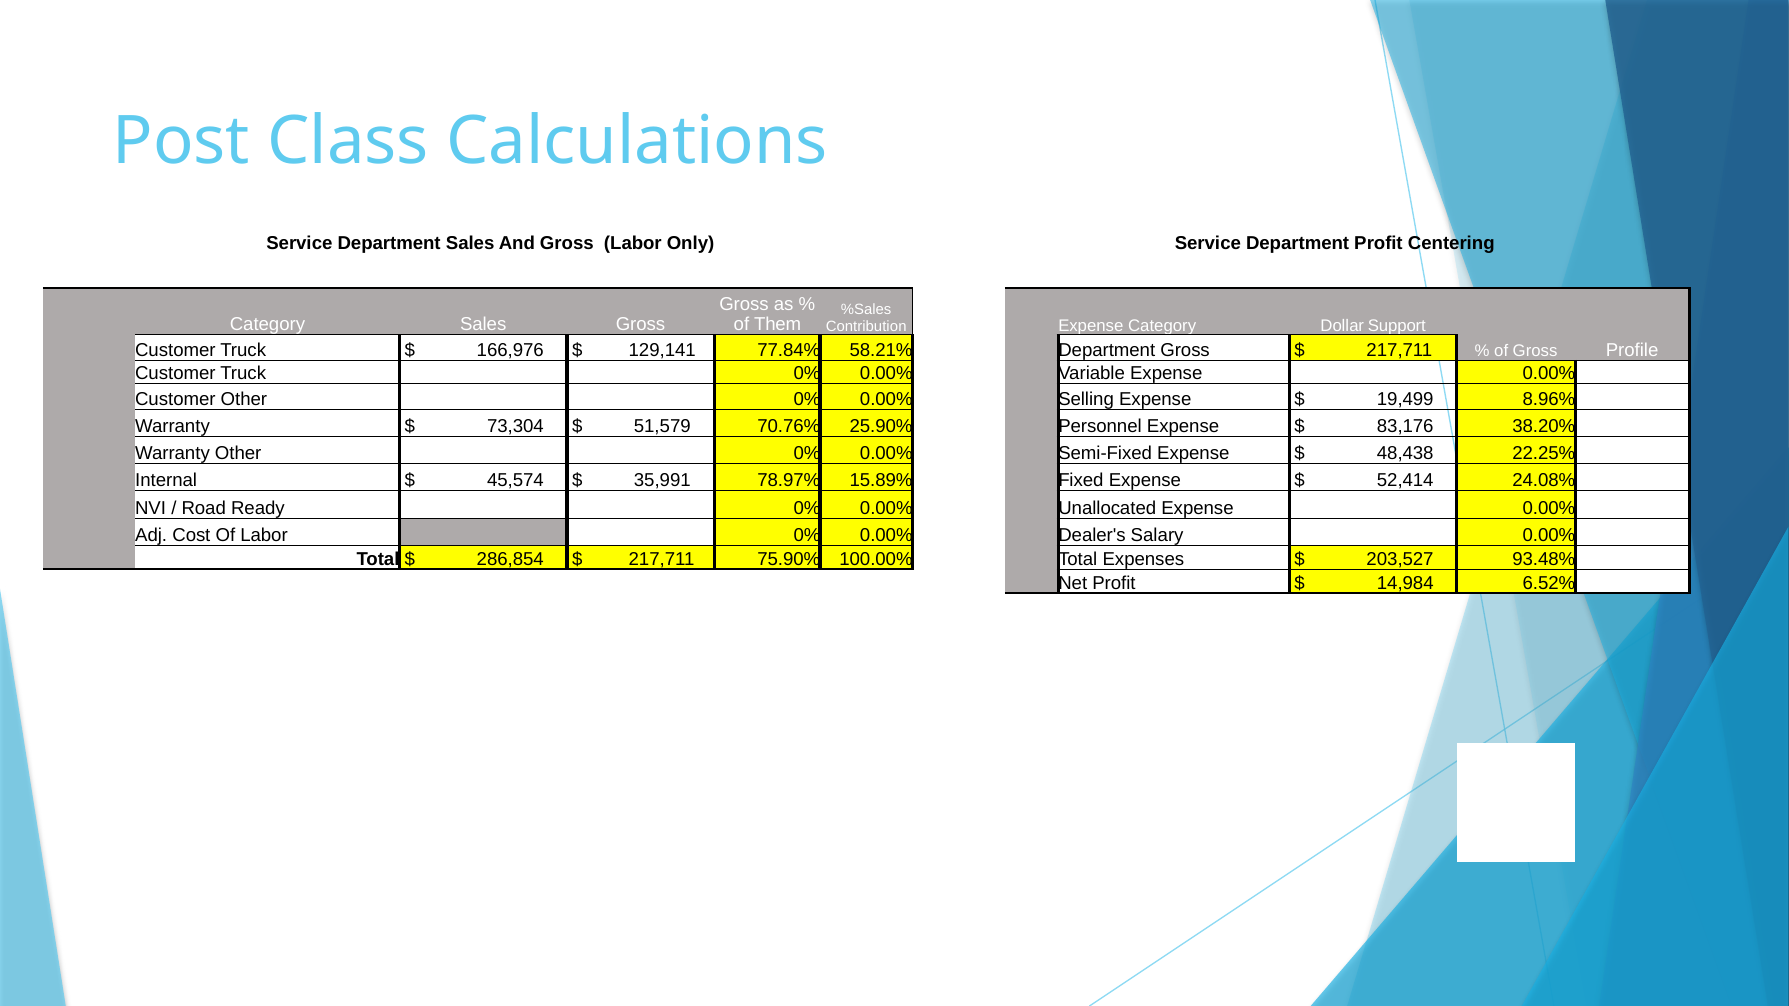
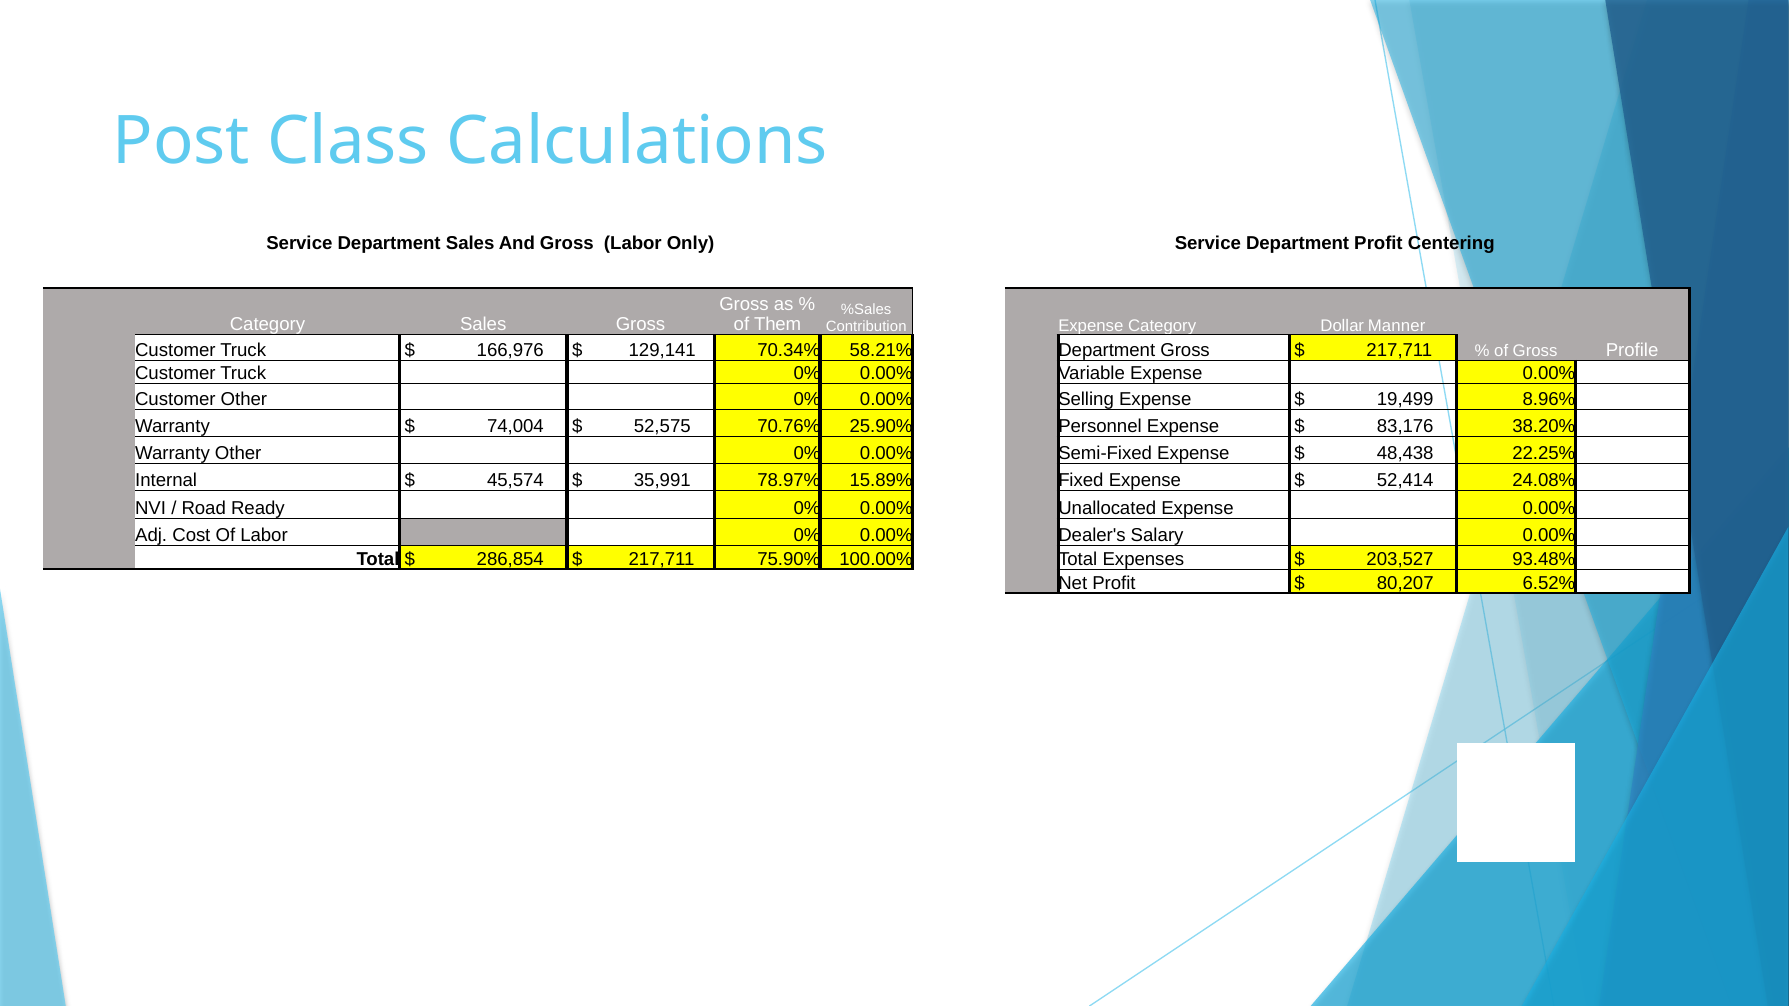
Support: Support -> Manner
77.84%: 77.84% -> 70.34%
73,304: 73,304 -> 74,004
51,579: 51,579 -> 52,575
14,984: 14,984 -> 80,207
